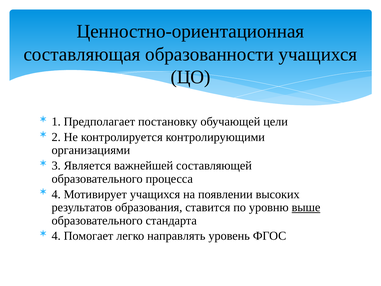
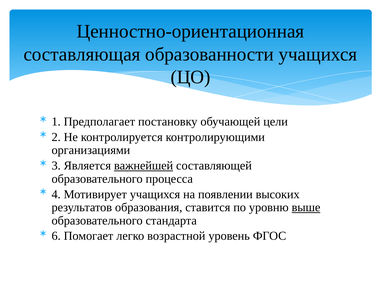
важнейшей underline: none -> present
4 at (56, 236): 4 -> 6
направлять: направлять -> возрастной
